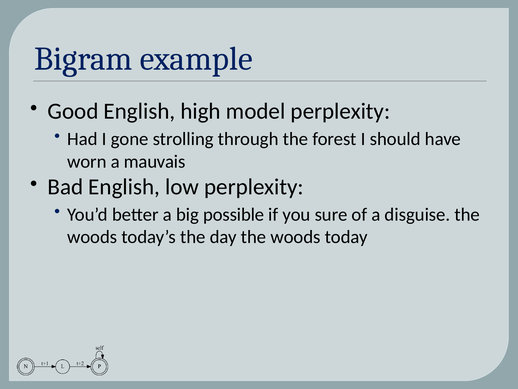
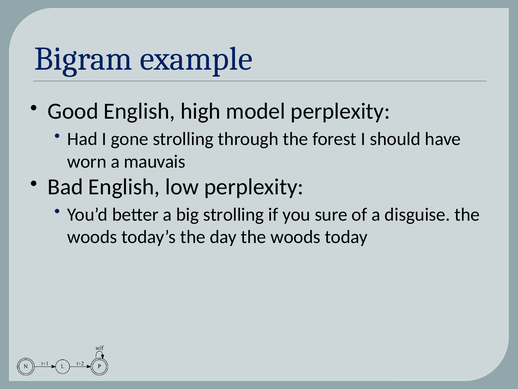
big possible: possible -> strolling
